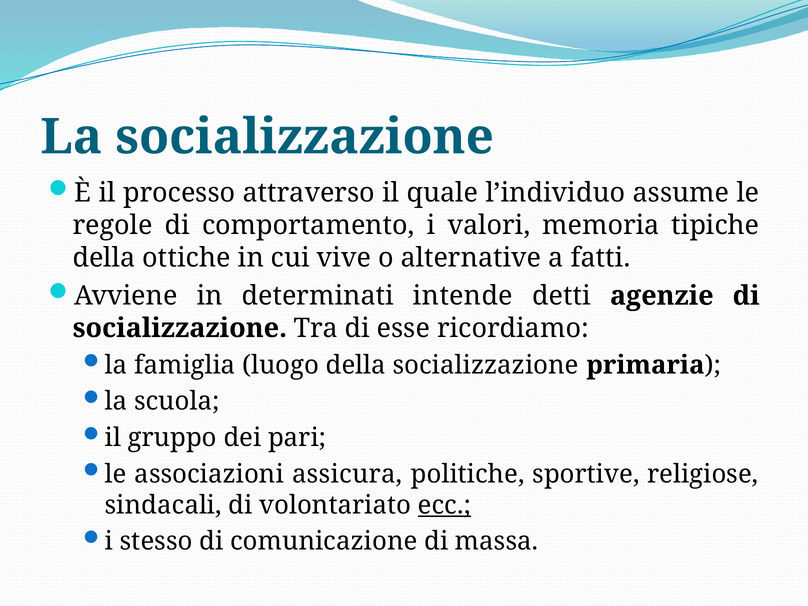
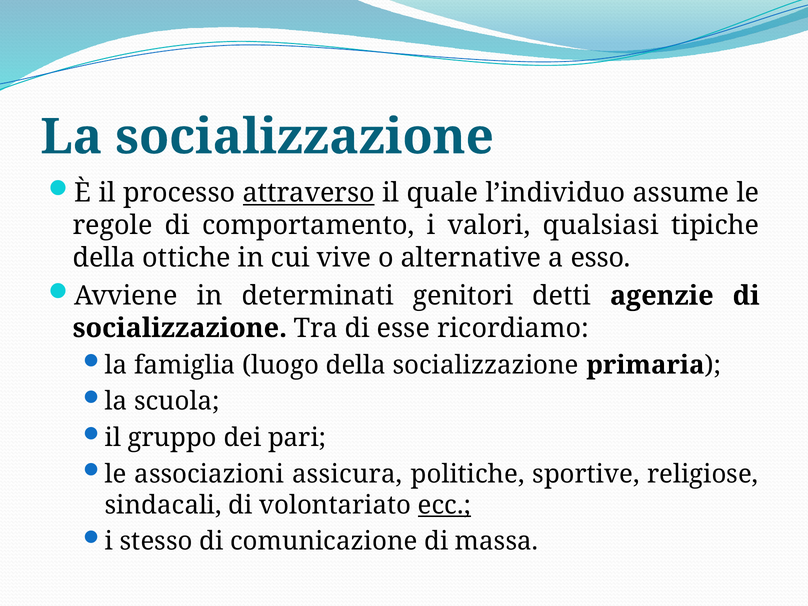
attraverso underline: none -> present
memoria: memoria -> qualsiasi
fatti: fatti -> esso
intende: intende -> genitori
